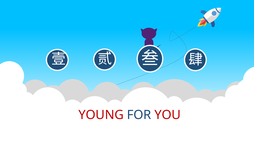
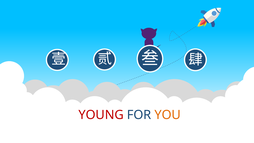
YOU colour: red -> orange
